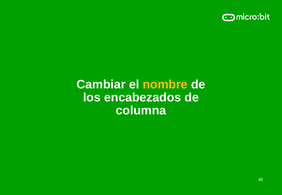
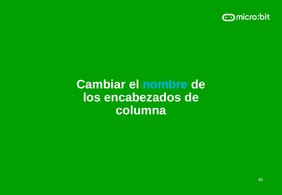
nombre colour: yellow -> light blue
